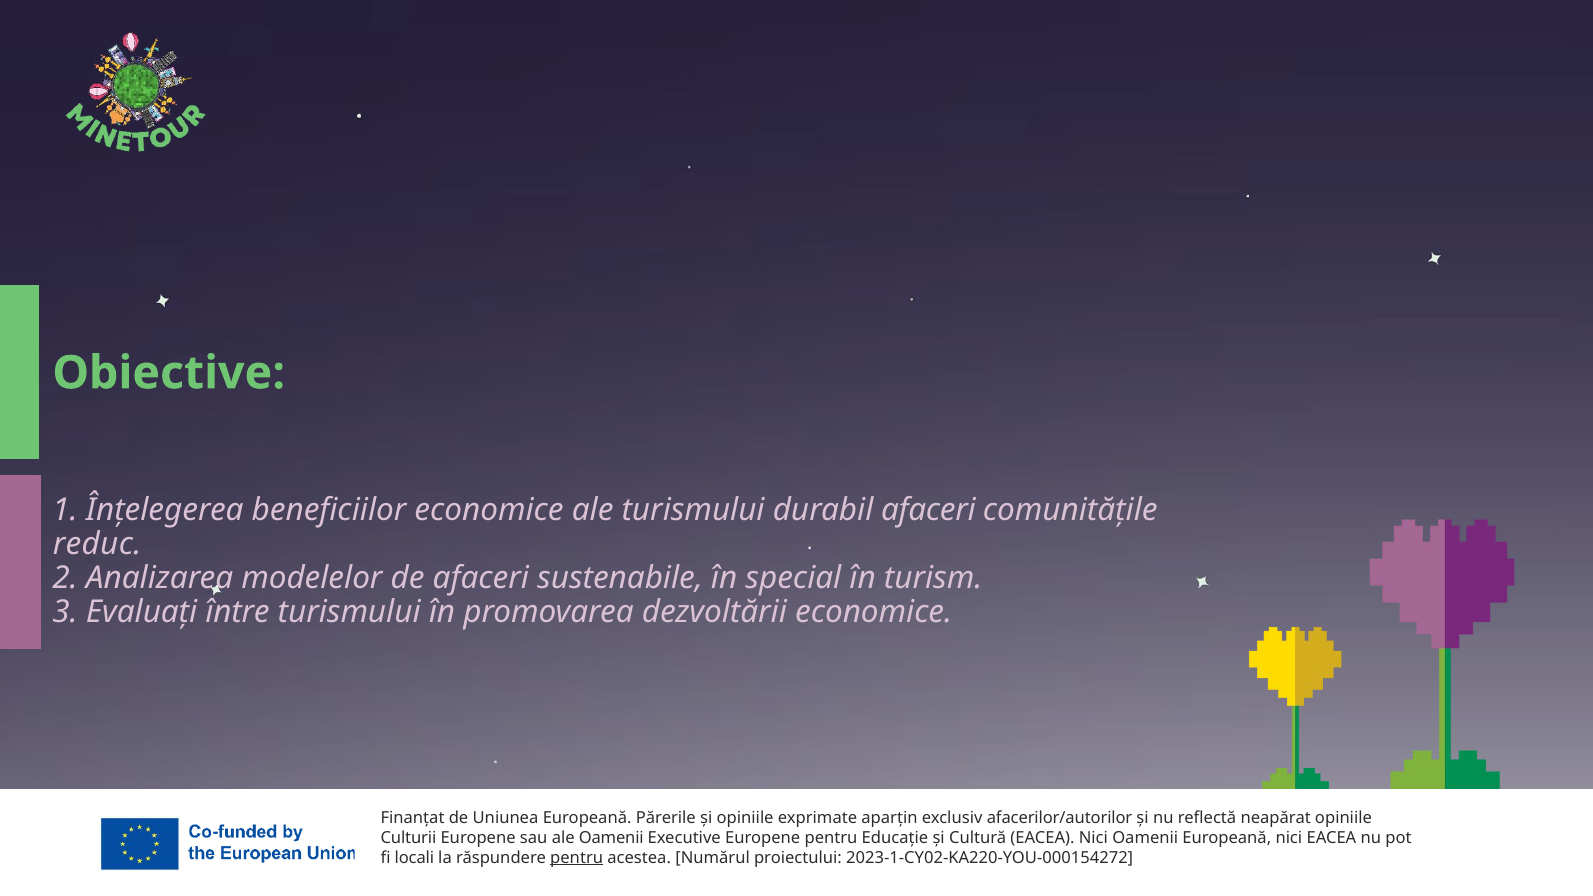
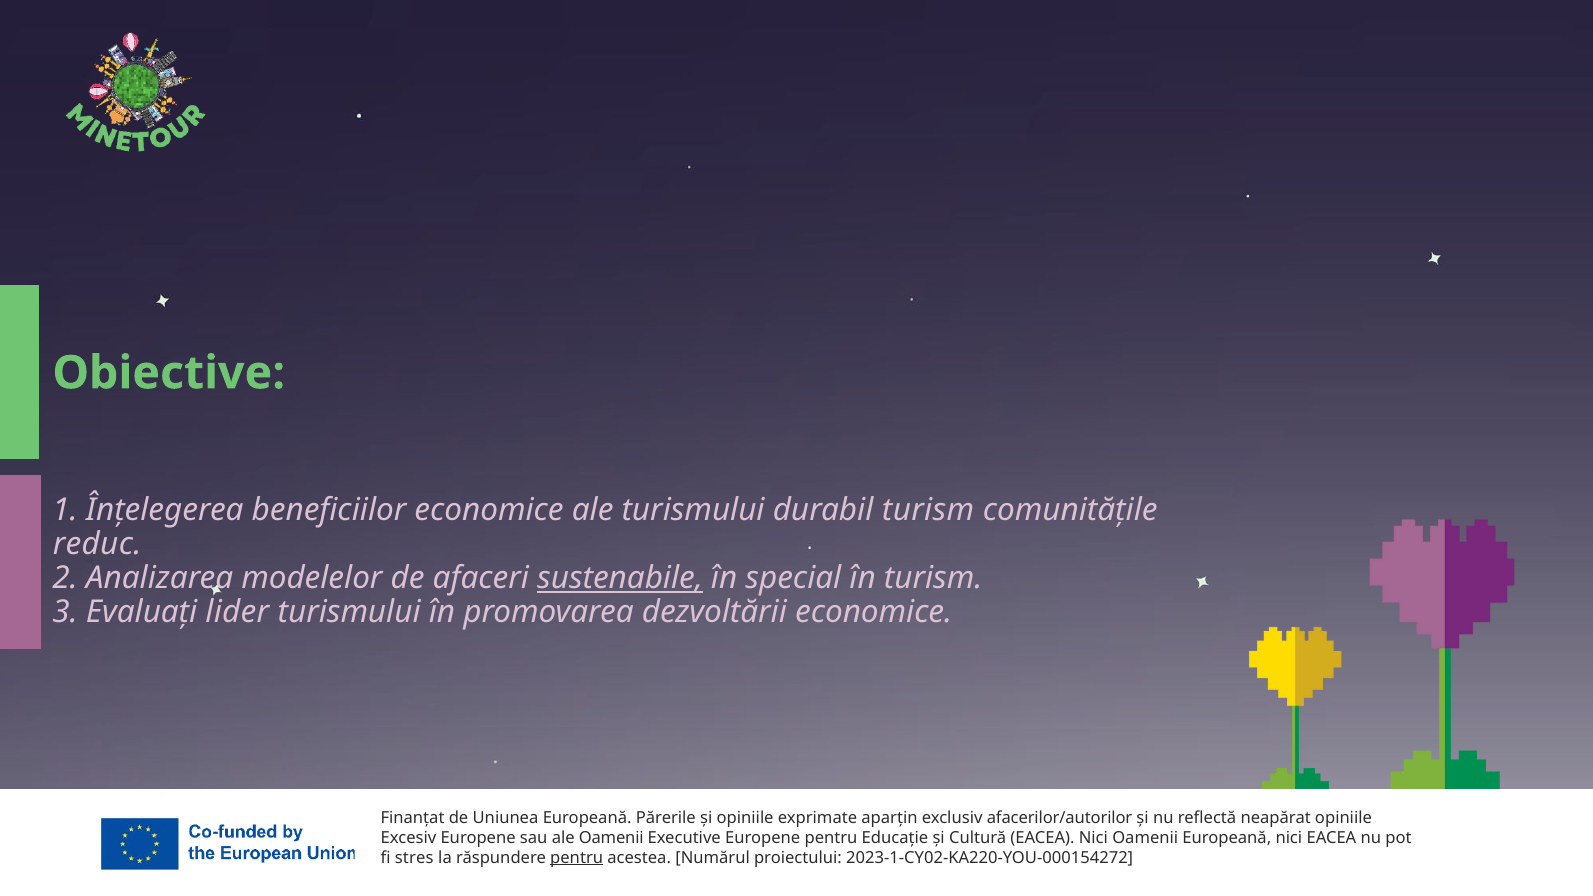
durabil afaceri: afaceri -> turism
sustenabile underline: none -> present
între: între -> lider
Culturii: Culturii -> Excesiv
locali: locali -> stres
